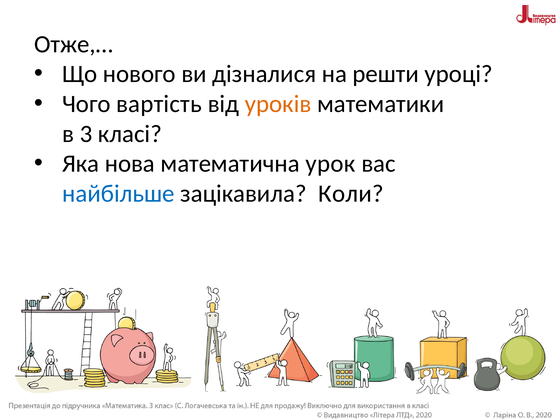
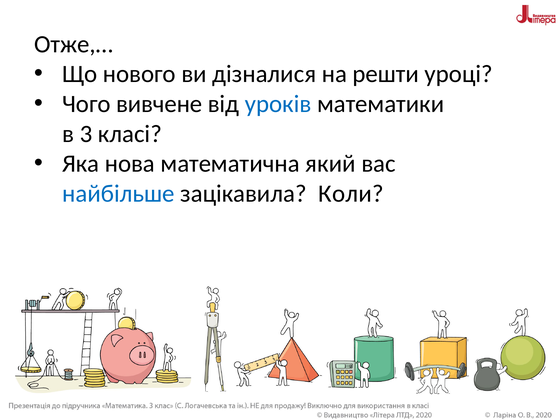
вартість: вартість -> вивчене
уроків colour: orange -> blue
урок: урок -> який
